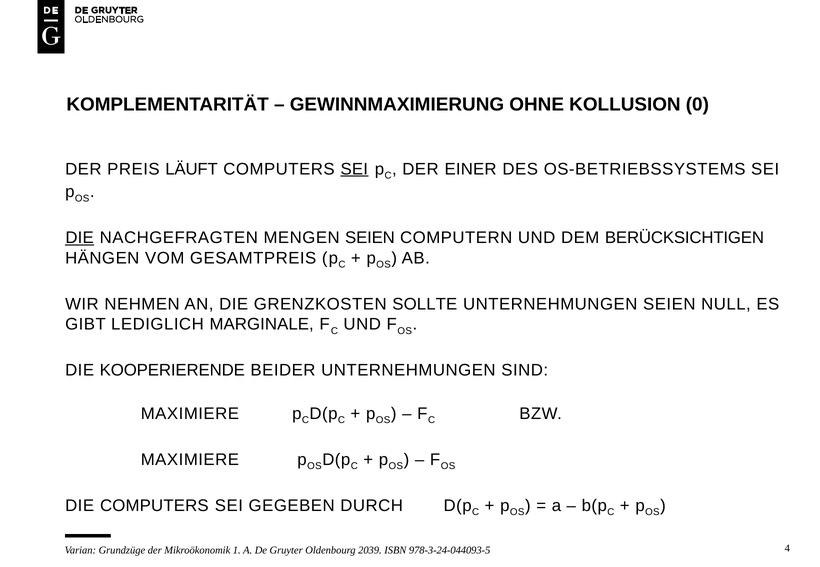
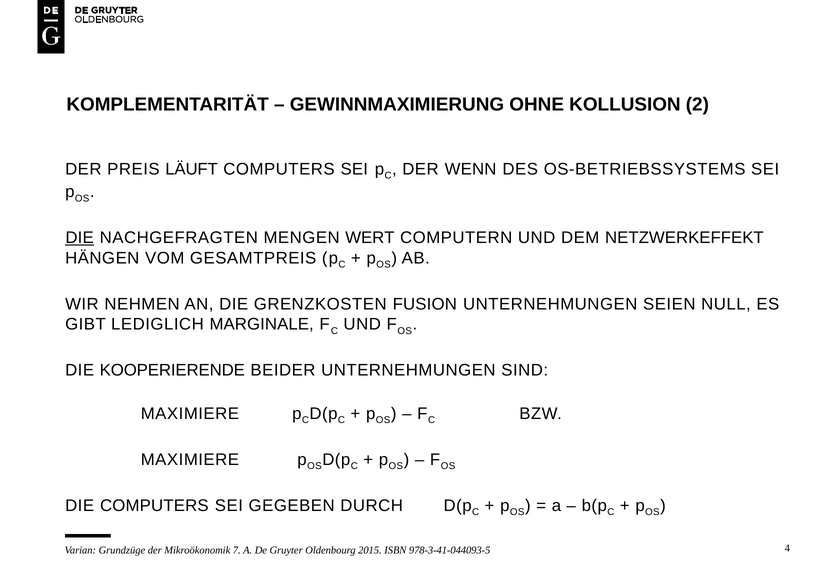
0: 0 -> 2
SEI at (354, 169) underline: present -> none
EINER: EINER -> WENN
MENGEN SEIEN: SEIEN -> WERT
BERÜCKSICHTIGEN: BERÜCKSICHTIGEN -> NETZWERKEFFEKT
SOLLTE: SOLLTE -> FUSION
1: 1 -> 7
2039: 2039 -> 2015
978-3-24-044093-5: 978-3-24-044093-5 -> 978-3-41-044093-5
